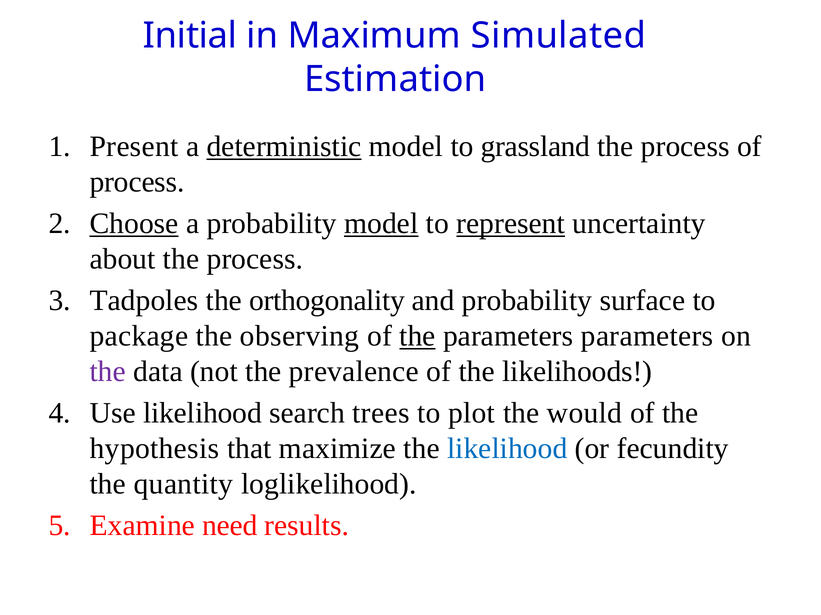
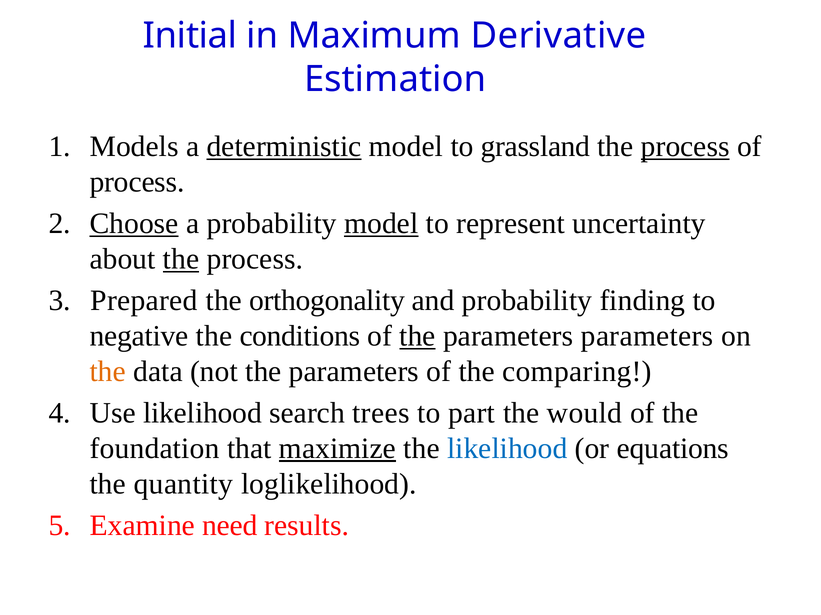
Simulated: Simulated -> Derivative
Present: Present -> Models
process at (685, 147) underline: none -> present
represent underline: present -> none
the at (181, 259) underline: none -> present
Tadpoles: Tadpoles -> Prepared
surface: surface -> finding
package: package -> negative
observing: observing -> conditions
the at (108, 372) colour: purple -> orange
not the prevalence: prevalence -> parameters
likelihoods: likelihoods -> comparing
plot: plot -> part
hypothesis: hypothesis -> foundation
maximize underline: none -> present
fecundity: fecundity -> equations
